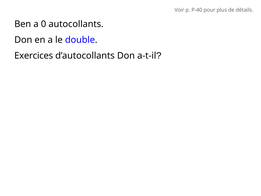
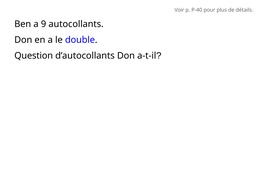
0: 0 -> 9
Exercices: Exercices -> Question
